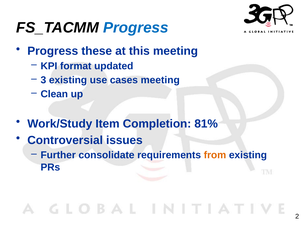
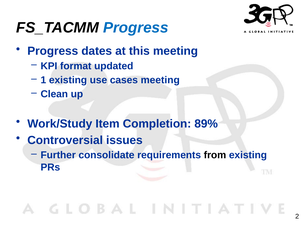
these: these -> dates
3: 3 -> 1
81%: 81% -> 89%
from colour: orange -> black
